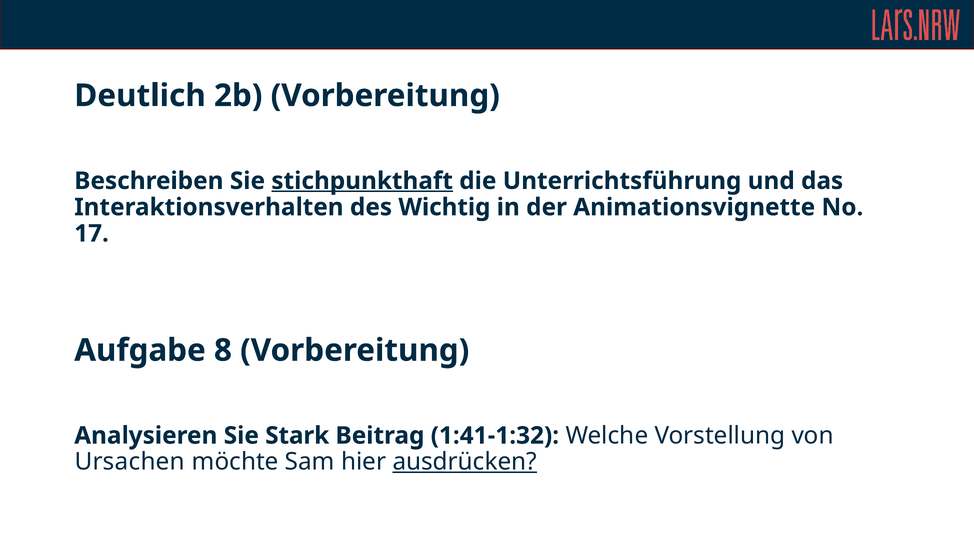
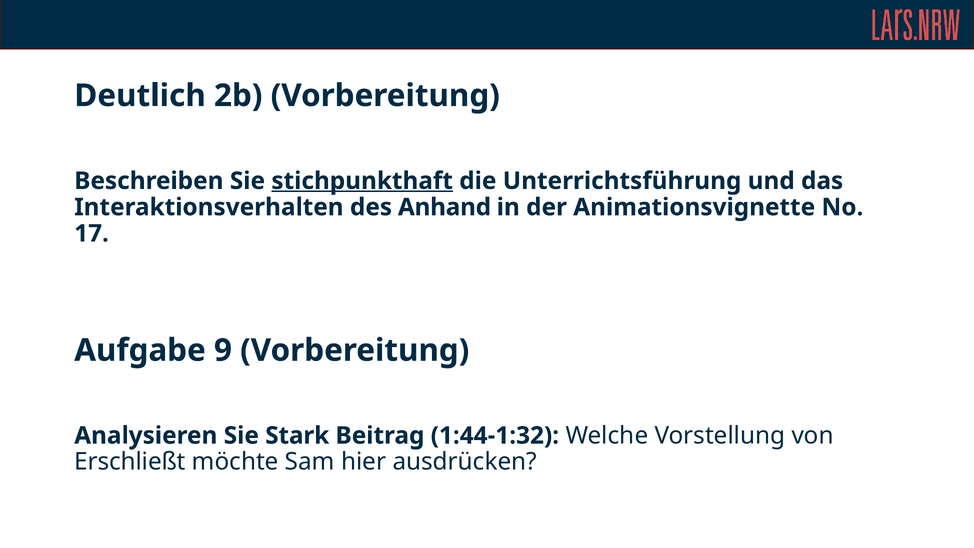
Wichtig: Wichtig -> Anhand
8: 8 -> 9
1:41-1:32: 1:41-1:32 -> 1:44-1:32
Ursachen: Ursachen -> Erschließt
ausdrücken underline: present -> none
